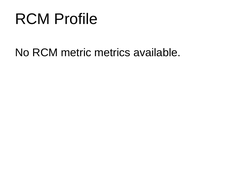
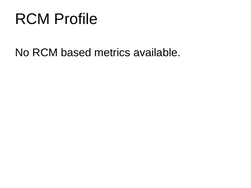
metric: metric -> based
